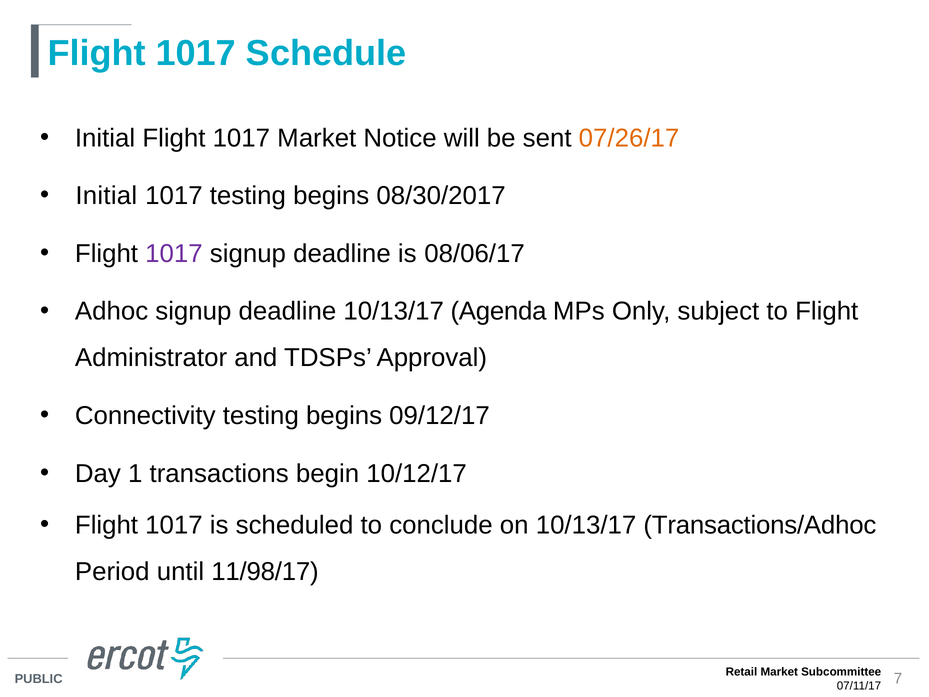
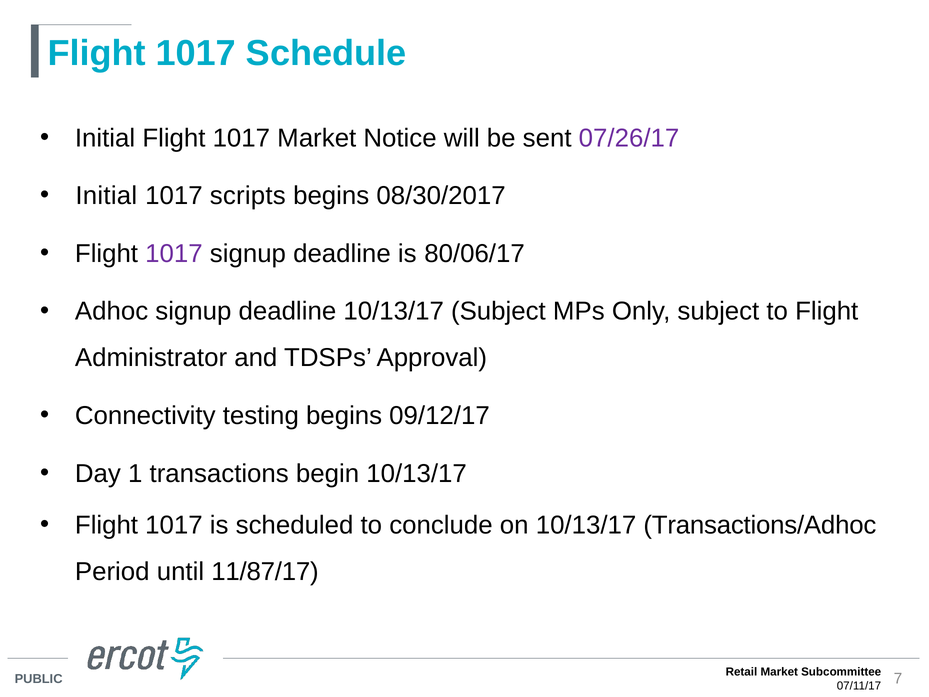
07/26/17 colour: orange -> purple
1017 testing: testing -> scripts
08/06/17: 08/06/17 -> 80/06/17
10/13/17 Agenda: Agenda -> Subject
begin 10/12/17: 10/12/17 -> 10/13/17
11/98/17: 11/98/17 -> 11/87/17
